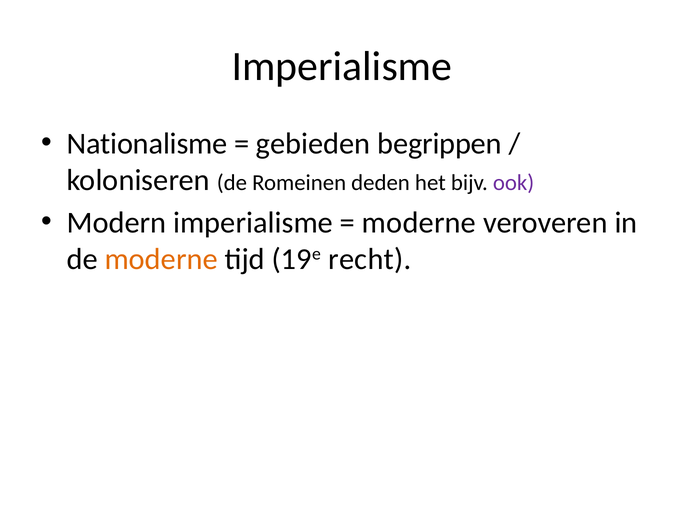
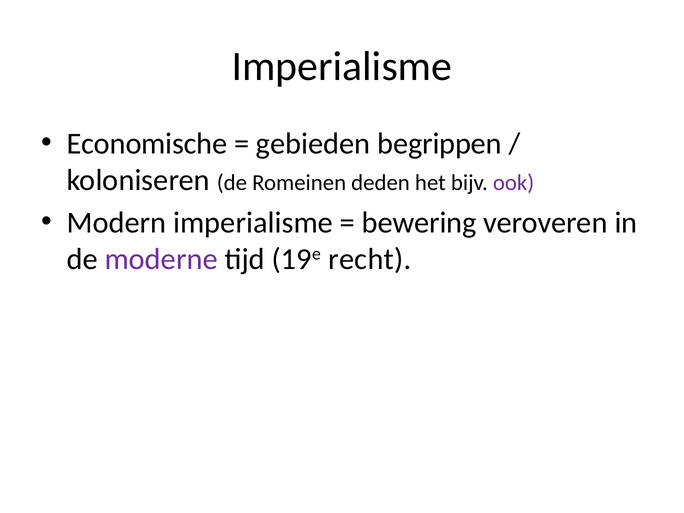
Nationalisme: Nationalisme -> Economische
moderne at (419, 223): moderne -> bewering
moderne at (161, 259) colour: orange -> purple
